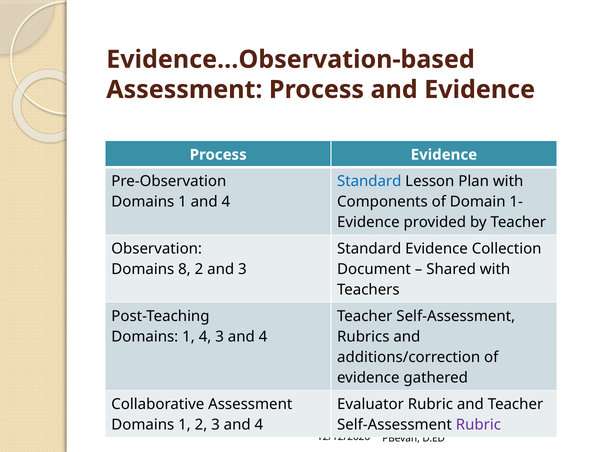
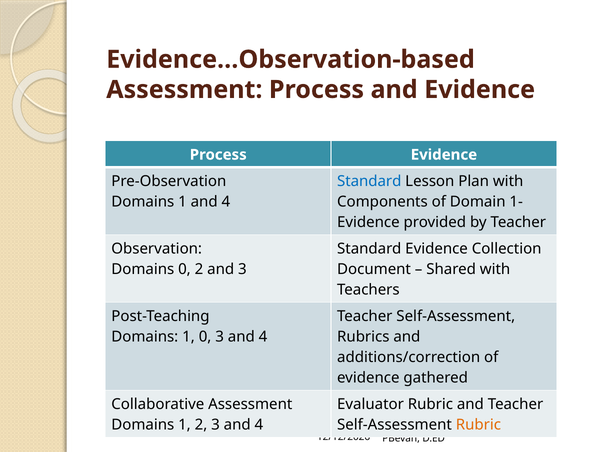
Domains 8: 8 -> 0
1 4: 4 -> 0
Rubric at (478, 424) colour: purple -> orange
